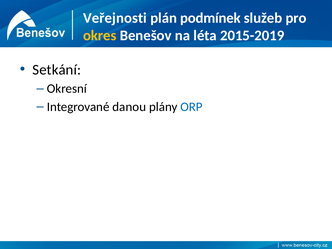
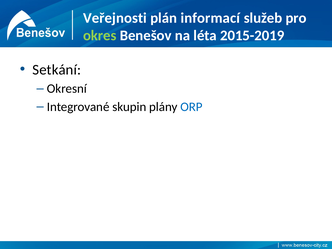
podmínek: podmínek -> informací
okres colour: yellow -> light green
danou: danou -> skupin
